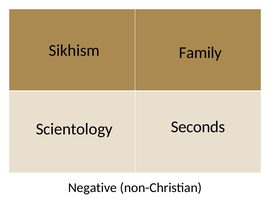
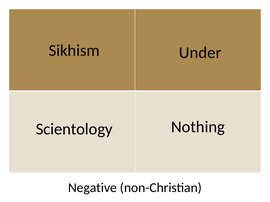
Family: Family -> Under
Seconds: Seconds -> Nothing
